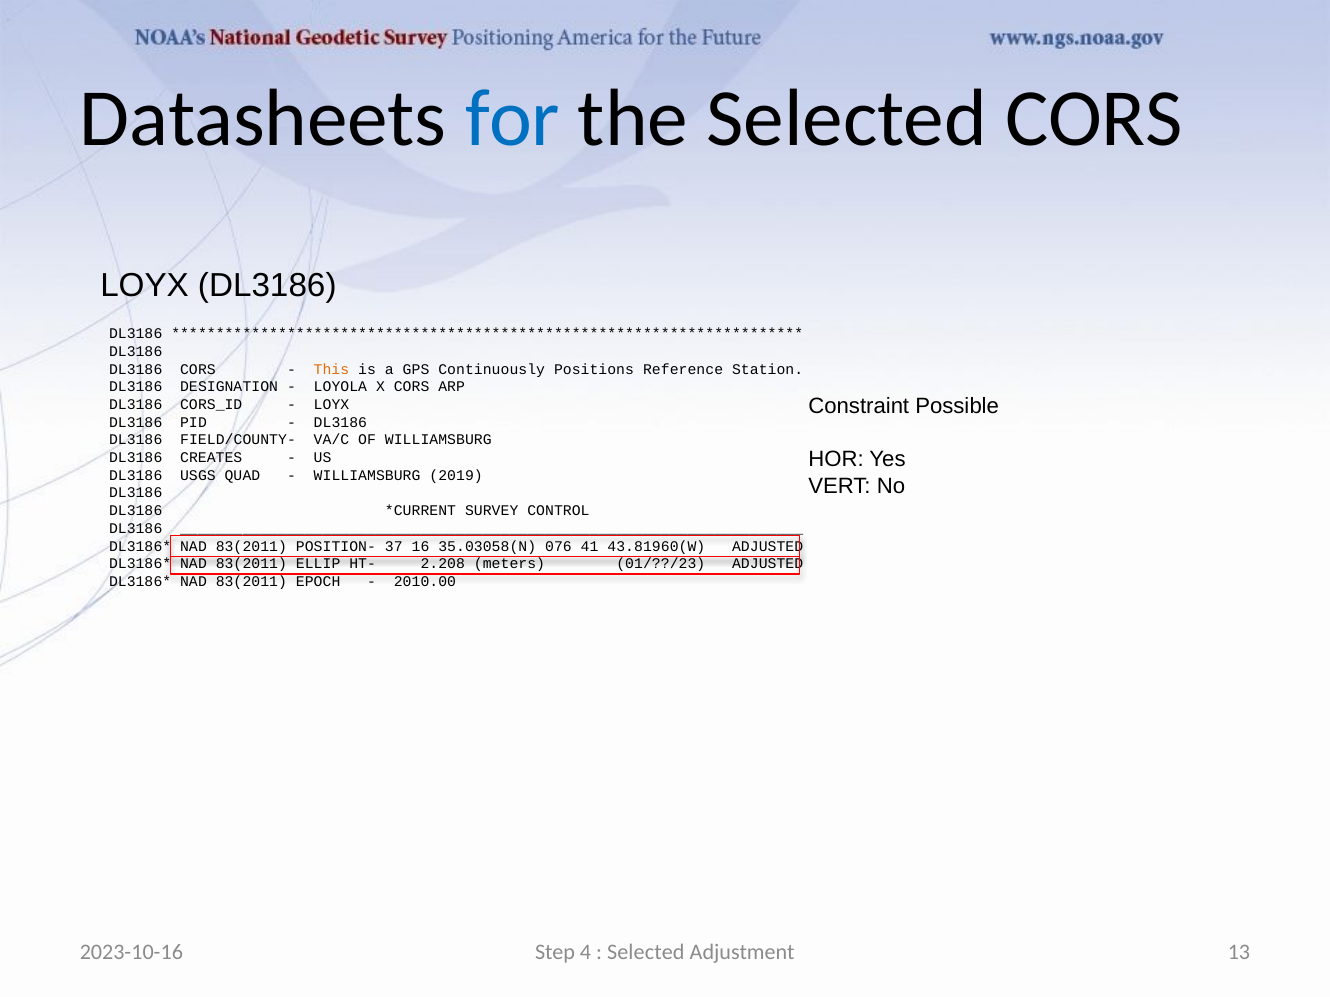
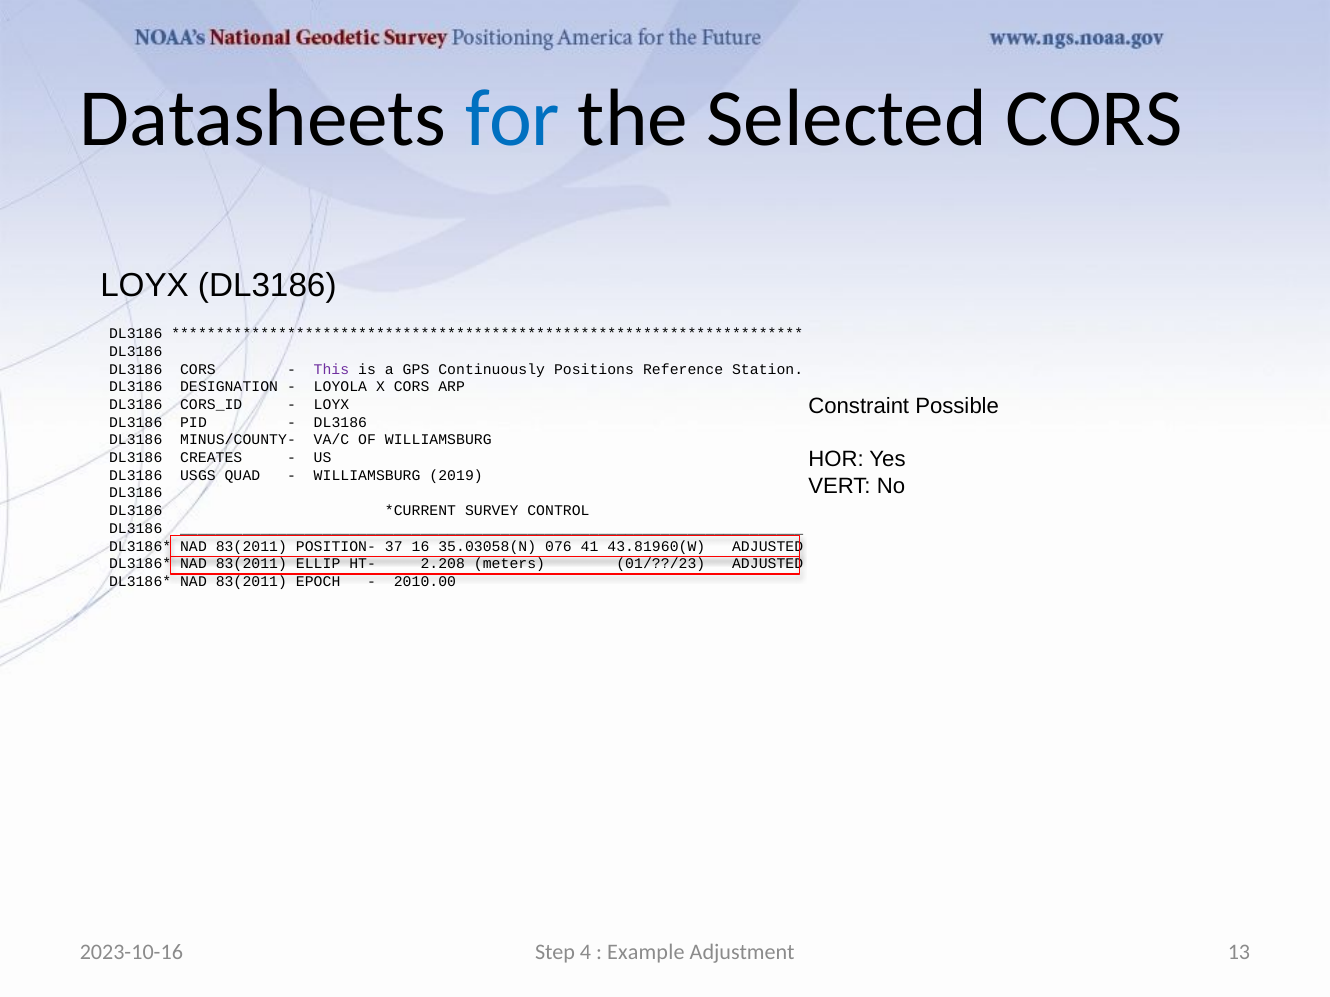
This colour: orange -> purple
FIELD/COUNTY-: FIELD/COUNTY- -> MINUS/COUNTY-
Selected at (646, 953): Selected -> Example
